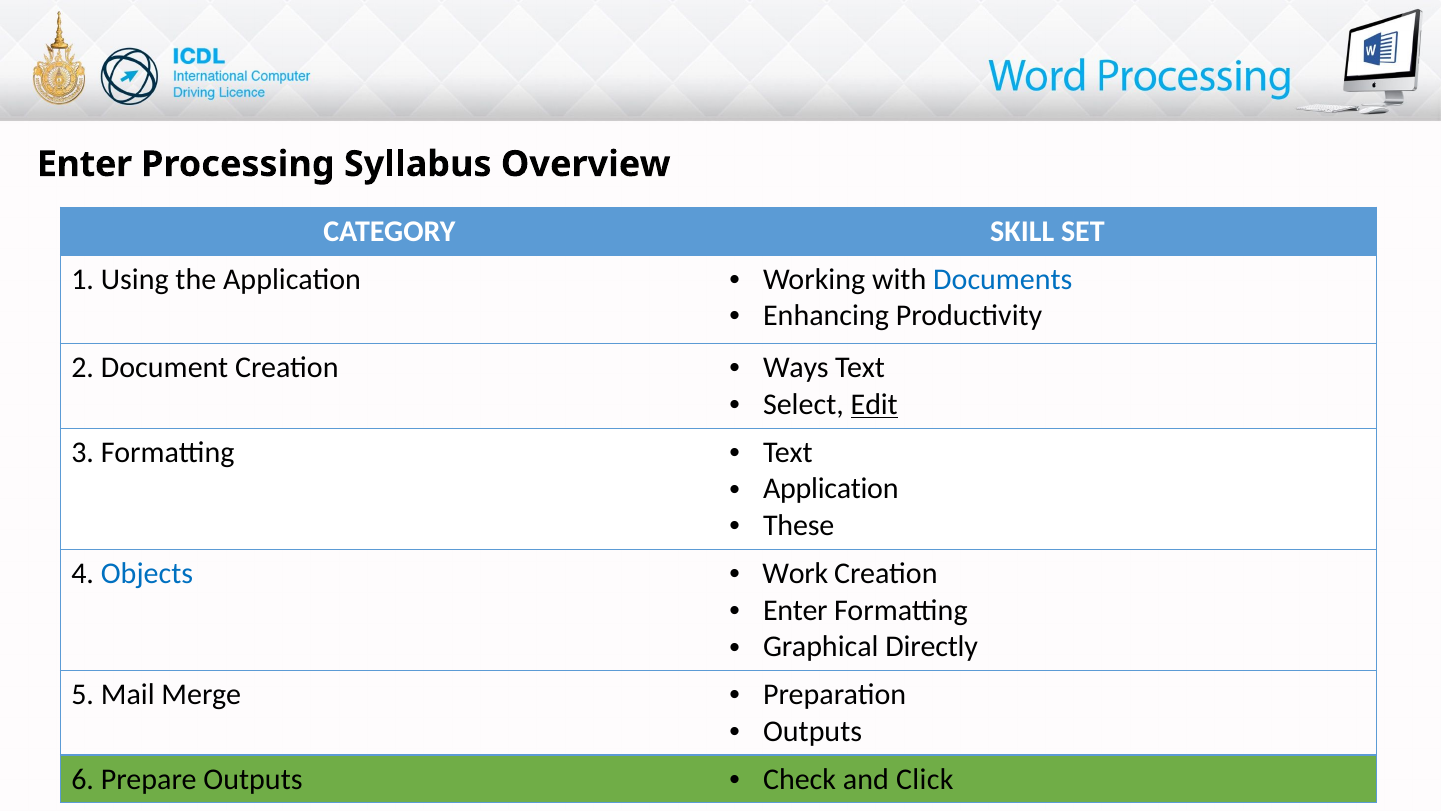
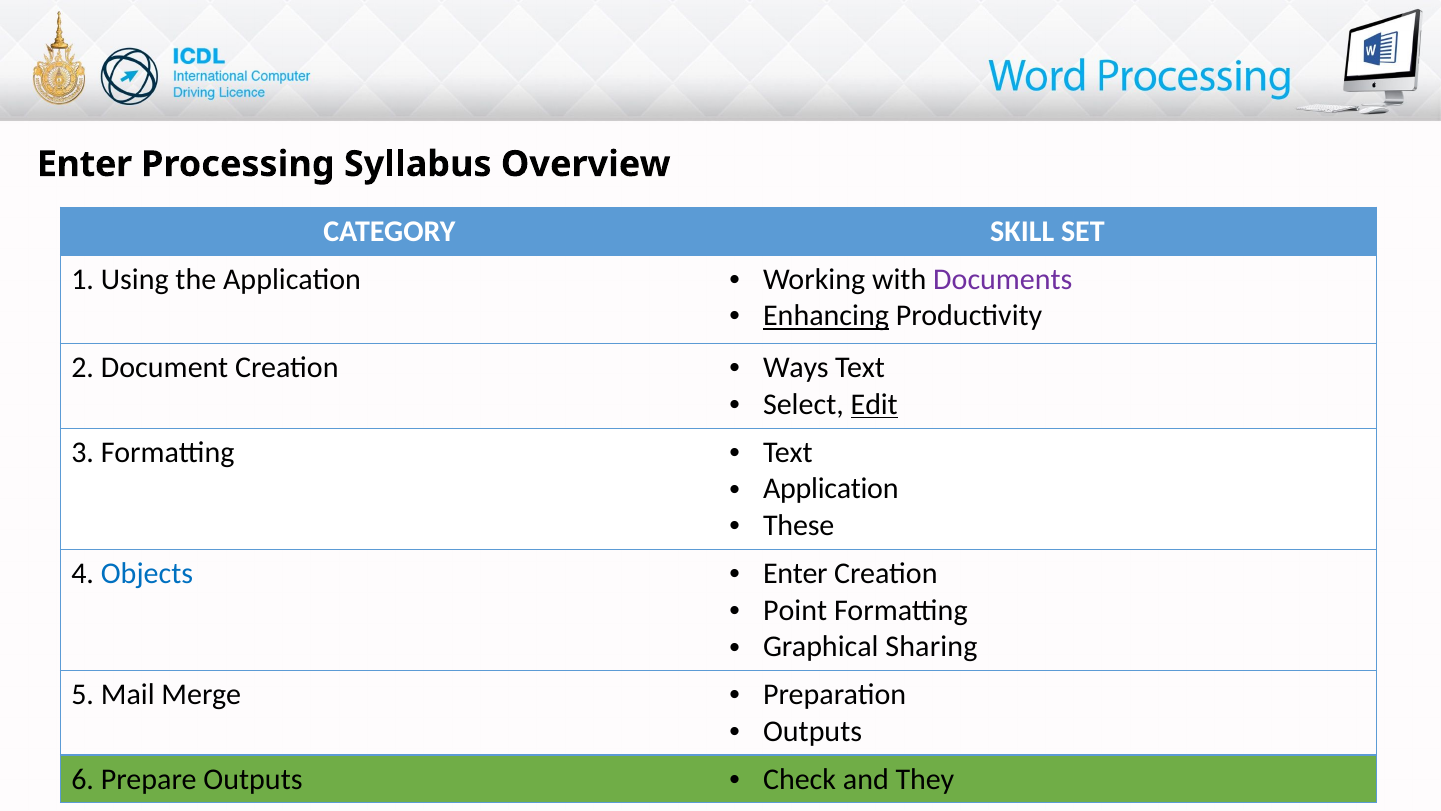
Documents colour: blue -> purple
Enhancing underline: none -> present
Work at (795, 573): Work -> Enter
Enter at (795, 610): Enter -> Point
Directly: Directly -> Sharing
Click: Click -> They
